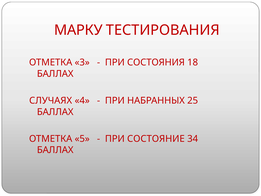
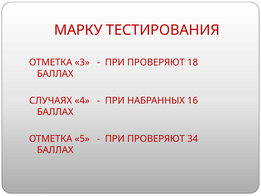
СОСТОЯНИЯ at (156, 62): СОСТОЯНИЯ -> ПРОВЕРЯЮТ
25: 25 -> 16
СОСТОЯНИЕ at (156, 139): СОСТОЯНИЕ -> ПРОВЕРЯЮТ
